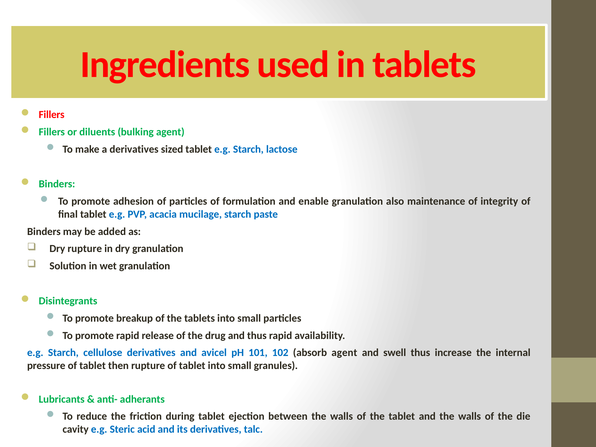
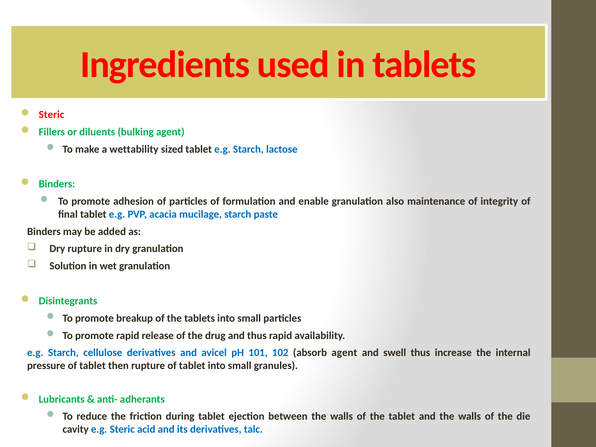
Fillers at (52, 114): Fillers -> Steric
a derivatives: derivatives -> wettability
